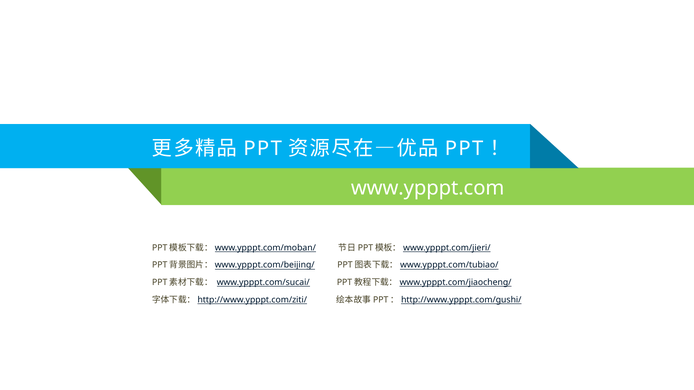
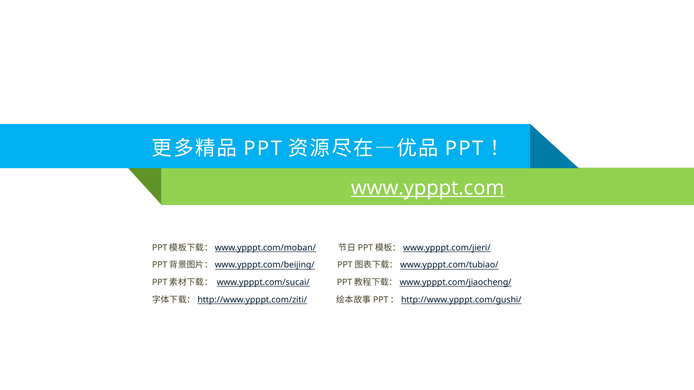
www.ypppt.com underline: none -> present
